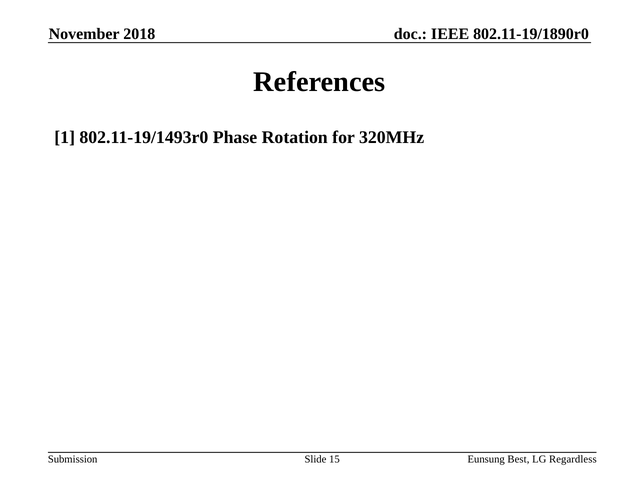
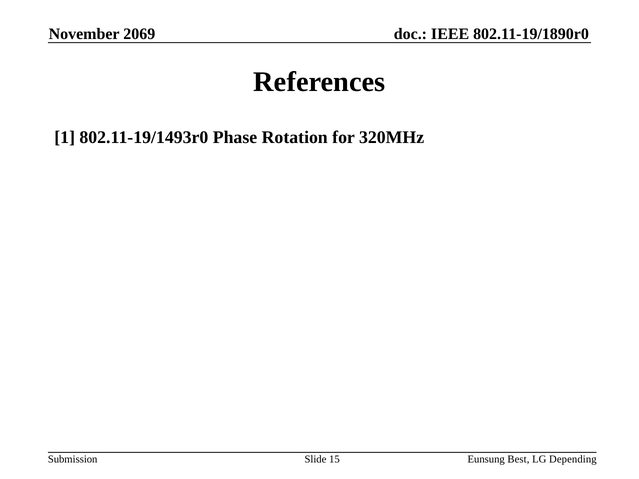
2018: 2018 -> 2069
Regardless: Regardless -> Depending
